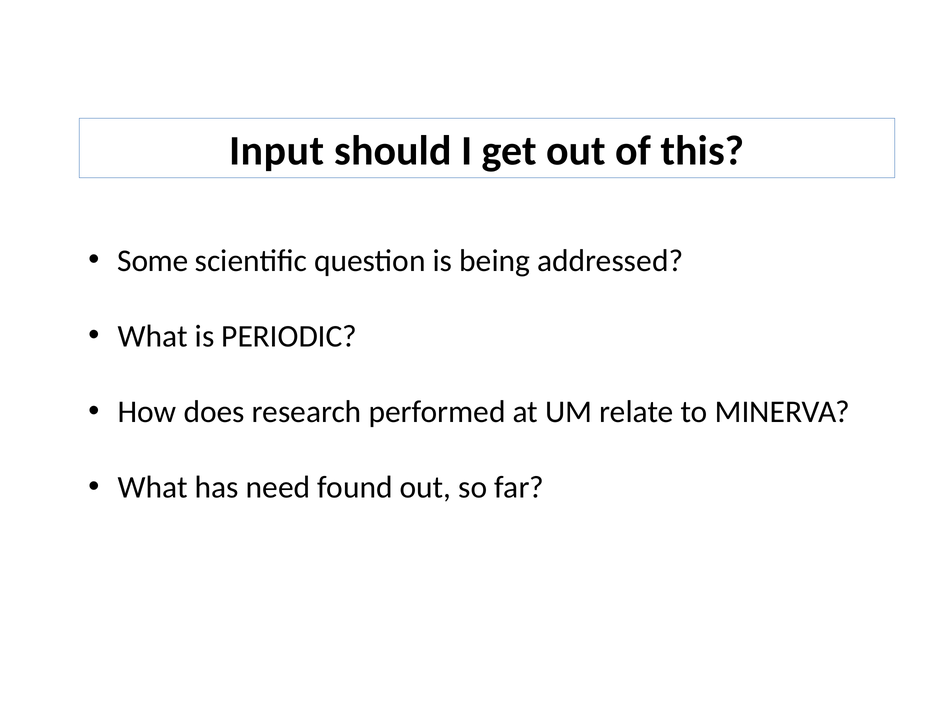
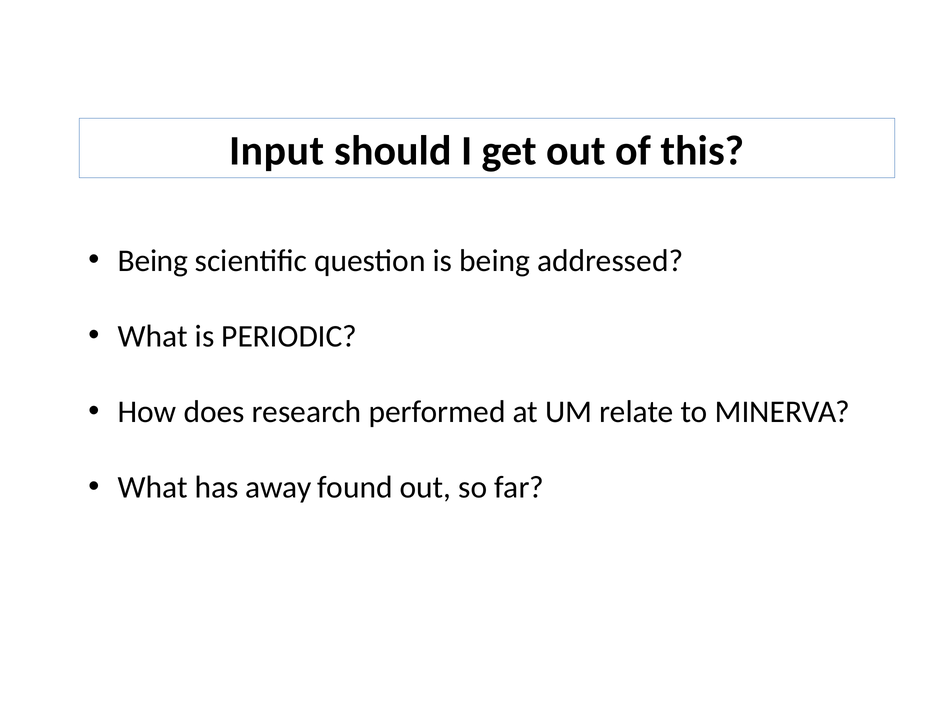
Some at (153, 261): Some -> Being
need: need -> away
